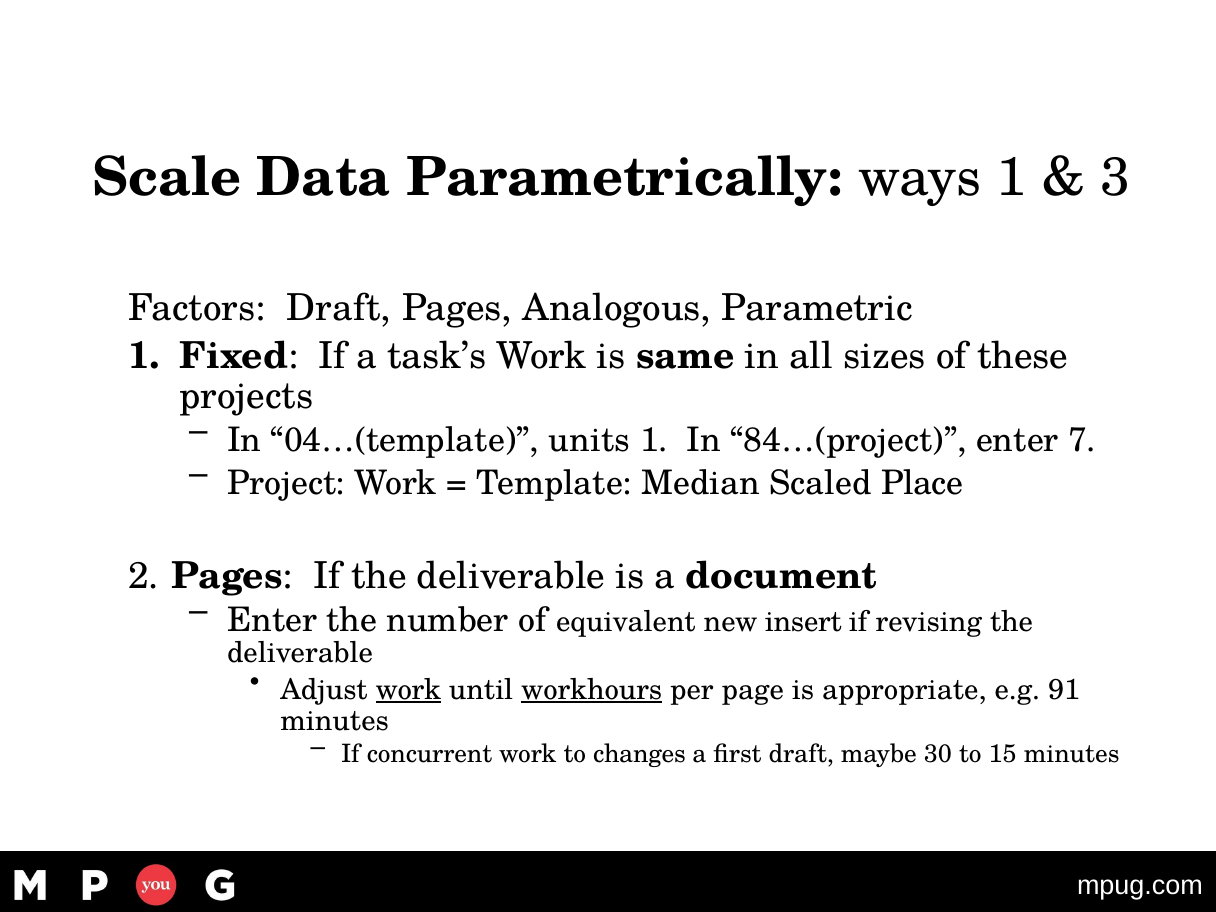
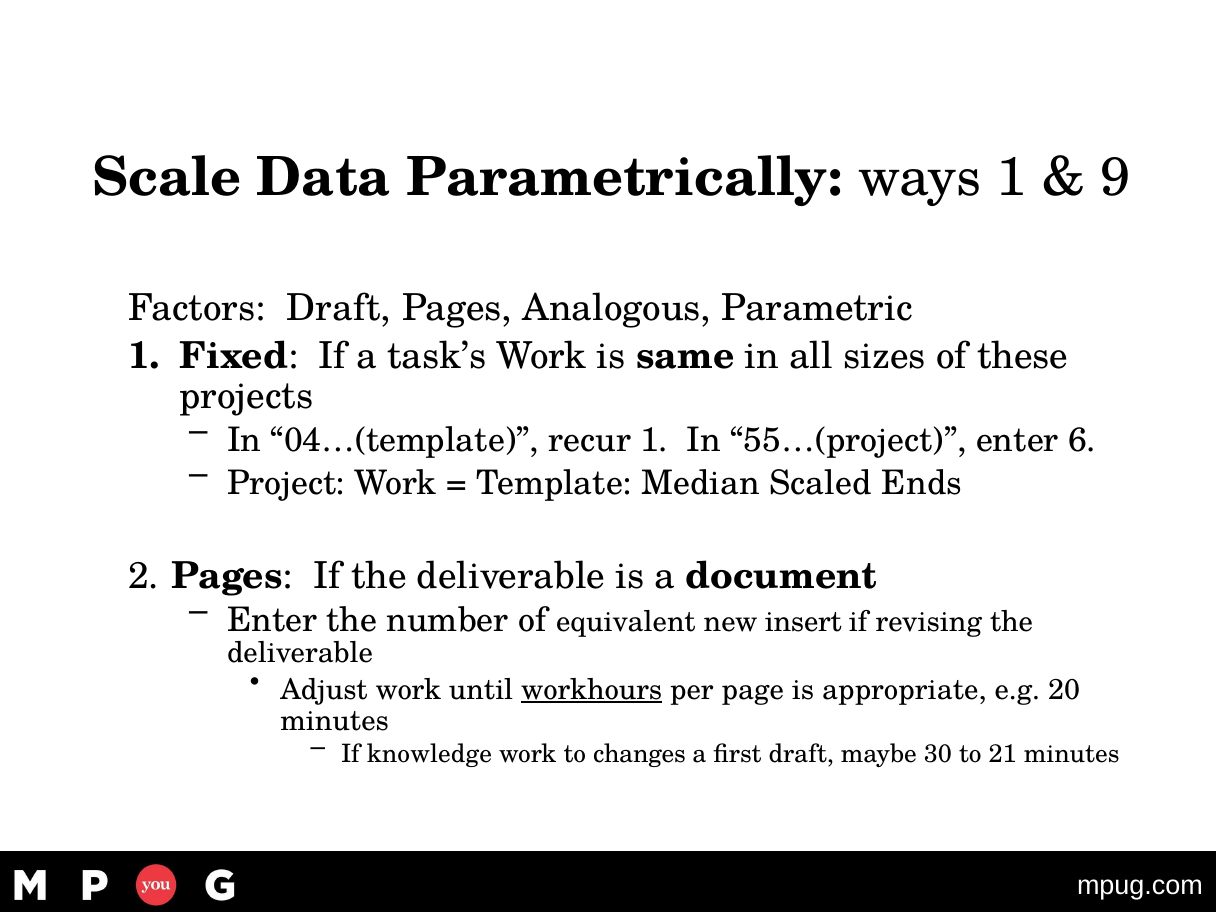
3: 3 -> 9
units: units -> recur
84…(project: 84…(project -> 55…(project
7: 7 -> 6
Place: Place -> Ends
work at (408, 690) underline: present -> none
91: 91 -> 20
concurrent: concurrent -> knowledge
15: 15 -> 21
